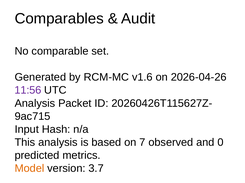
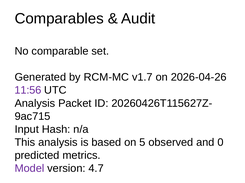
v1.6: v1.6 -> v1.7
7: 7 -> 5
Model colour: orange -> purple
3.7: 3.7 -> 4.7
